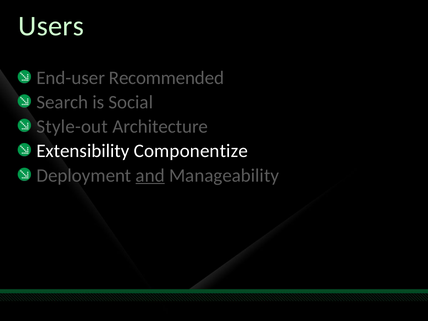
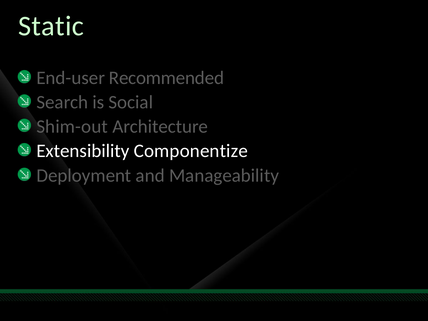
Users: Users -> Static
Style-out: Style-out -> Shim-out
and underline: present -> none
